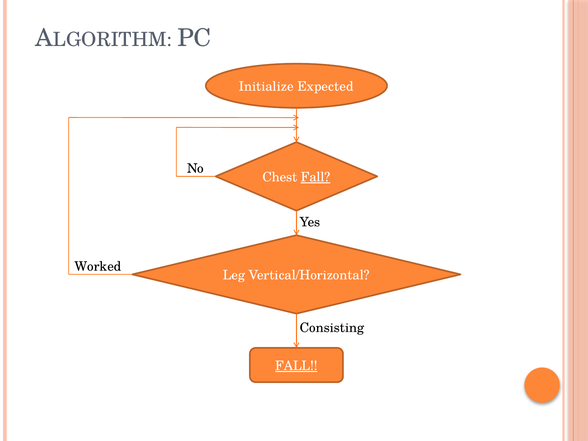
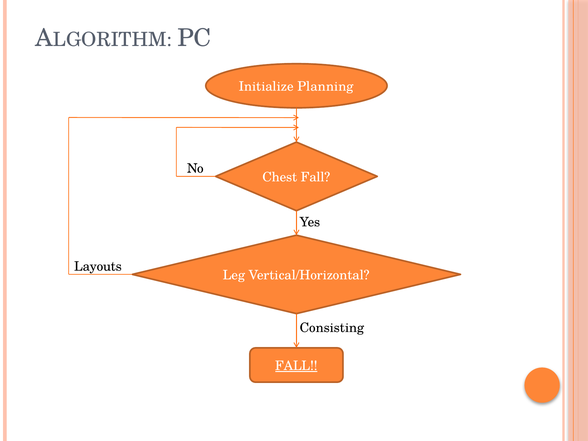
Expected: Expected -> Planning
Fall at (316, 177) underline: present -> none
Worked: Worked -> Layouts
